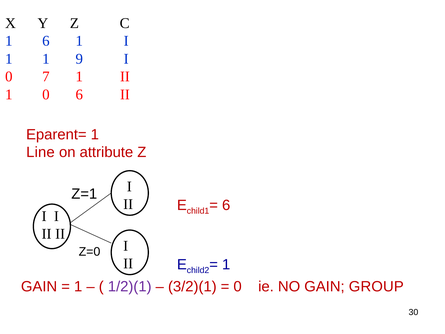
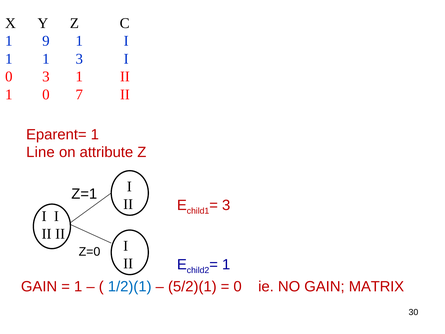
1 6: 6 -> 9
1 9: 9 -> 3
0 7: 7 -> 3
0 6: 6 -> 7
6 at (226, 205): 6 -> 3
1/2)(1 colour: purple -> blue
3/2)(1: 3/2)(1 -> 5/2)(1
GROUP: GROUP -> MATRIX
